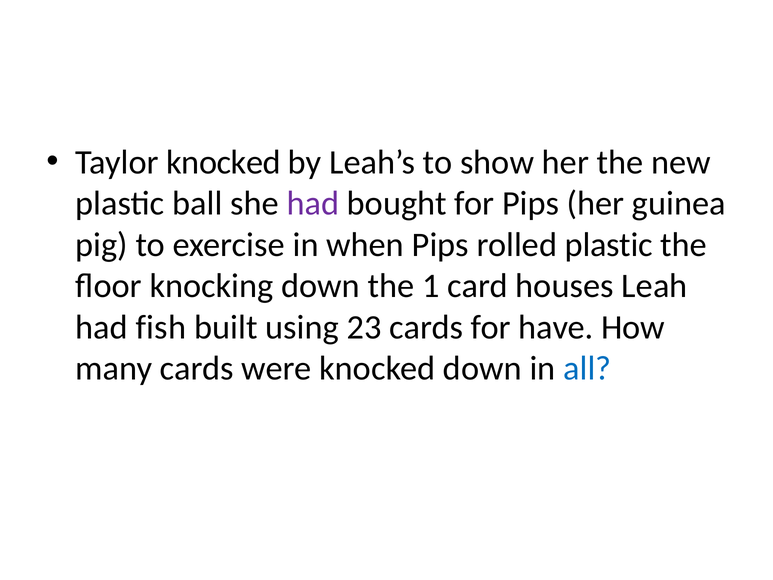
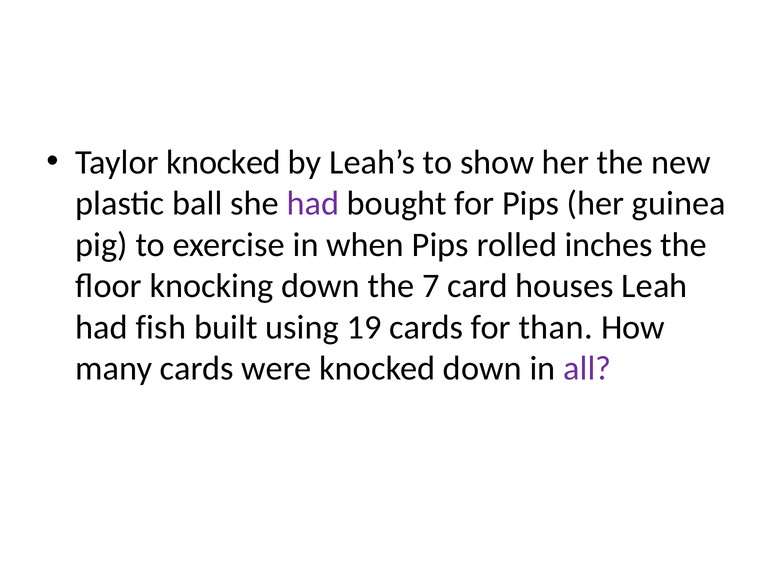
rolled plastic: plastic -> inches
1: 1 -> 7
23: 23 -> 19
have: have -> than
all colour: blue -> purple
